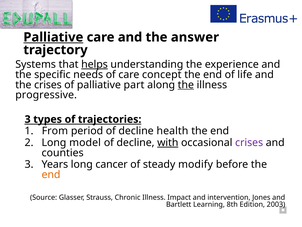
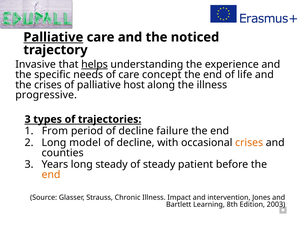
answer: answer -> noticed
Systems: Systems -> Invasive
part: part -> host
the at (186, 85) underline: present -> none
health: health -> failure
with underline: present -> none
crises at (249, 142) colour: purple -> orange
long cancer: cancer -> steady
modify: modify -> patient
